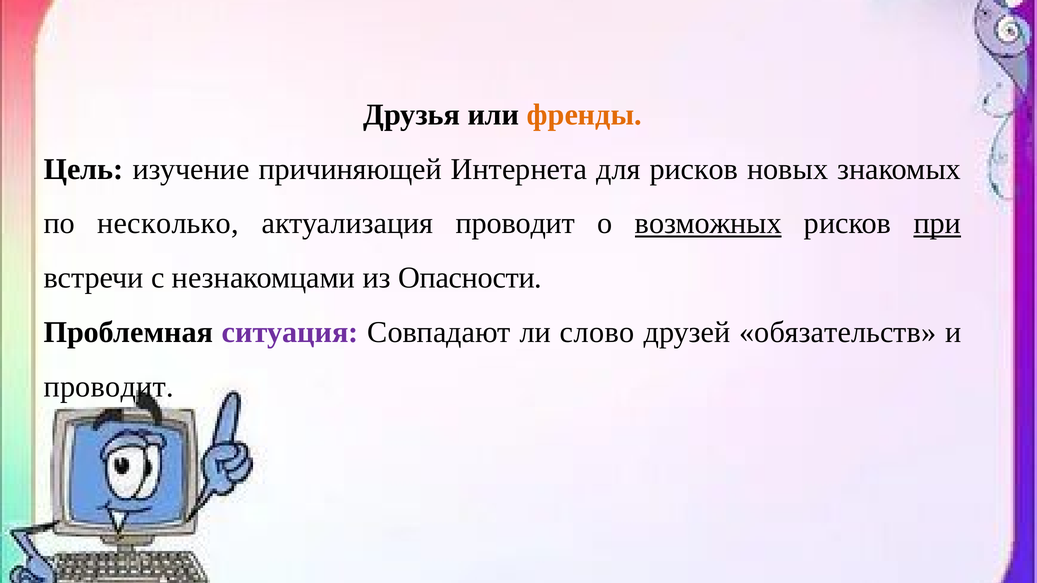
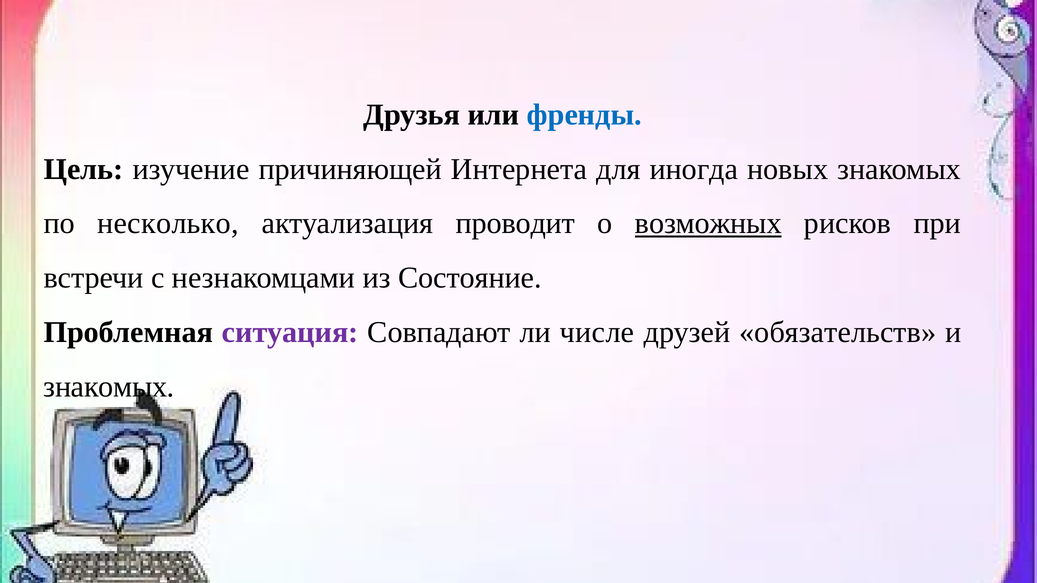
френды colour: orange -> blue
для рисков: рисков -> иногда
при underline: present -> none
Опасности: Опасности -> Состояние
слово: слово -> числе
проводит at (109, 387): проводит -> знакомых
